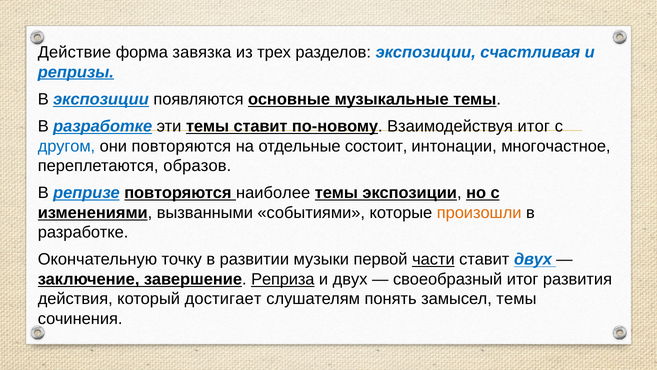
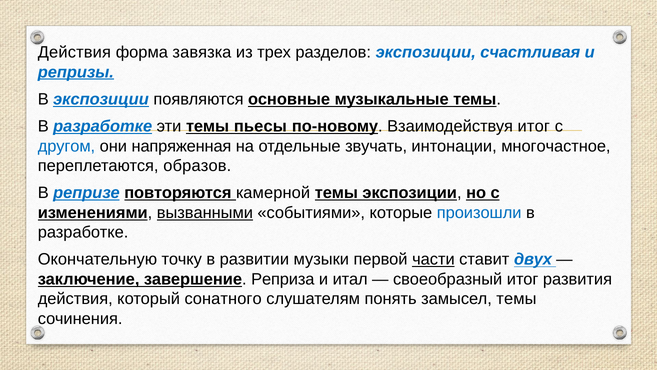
Действие at (74, 52): Действие -> Действия
темы ставит: ставит -> пьесы
они повторяются: повторяются -> напряженная
состоит: состоит -> звучать
наиболее: наиболее -> камерной
вызванными underline: none -> present
произошли colour: orange -> blue
Реприза underline: present -> none
и двух: двух -> итал
достигает: достигает -> сонатного
